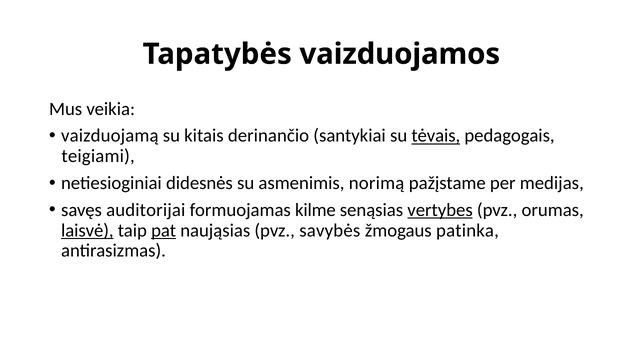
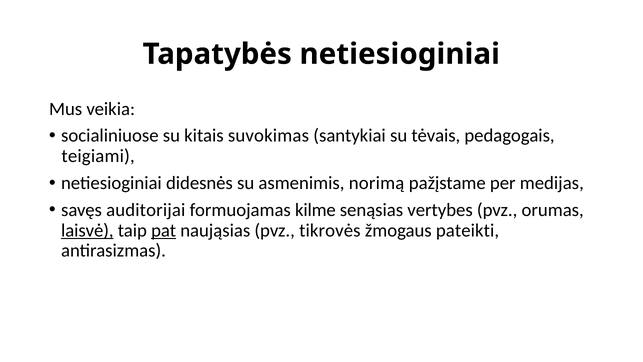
Tapatybės vaizduojamos: vaizduojamos -> netiesioginiai
vaizduojamą: vaizduojamą -> socialiniuose
derinančio: derinančio -> suvokimas
tėvais underline: present -> none
vertybes underline: present -> none
savybės: savybės -> tikrovės
patinka: patinka -> pateikti
